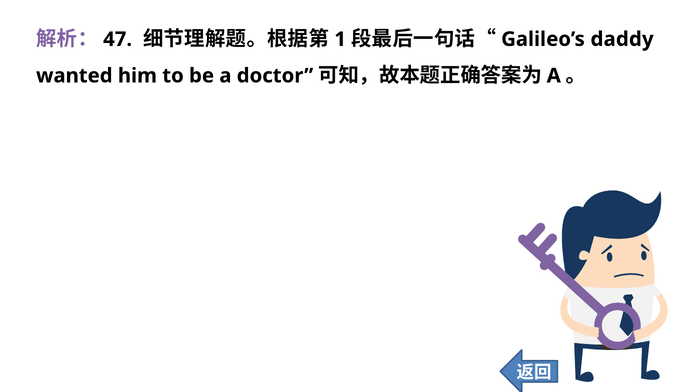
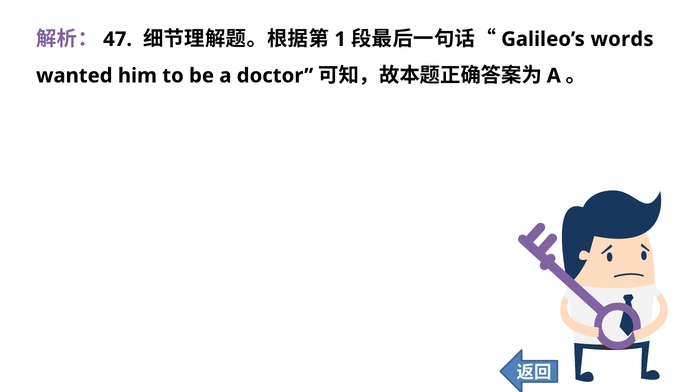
daddy: daddy -> words
